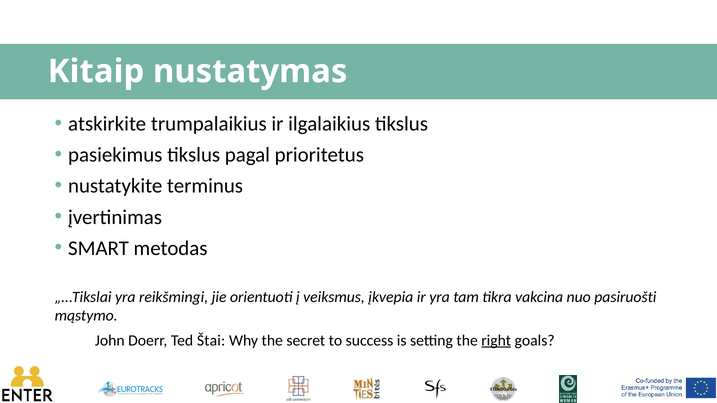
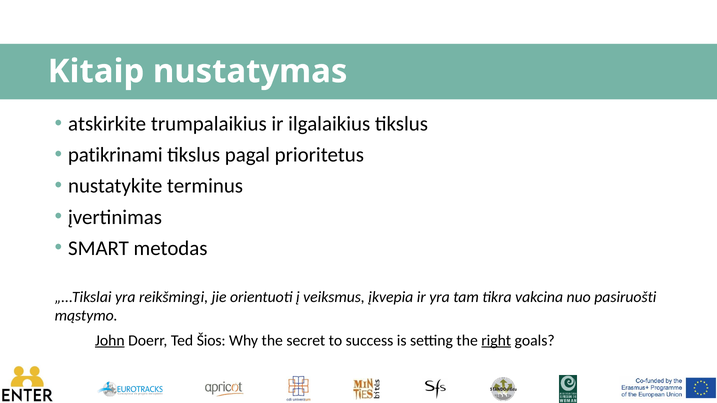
pasiekimus: pasiekimus -> patikrinami
John underline: none -> present
Štai: Štai -> Šios
